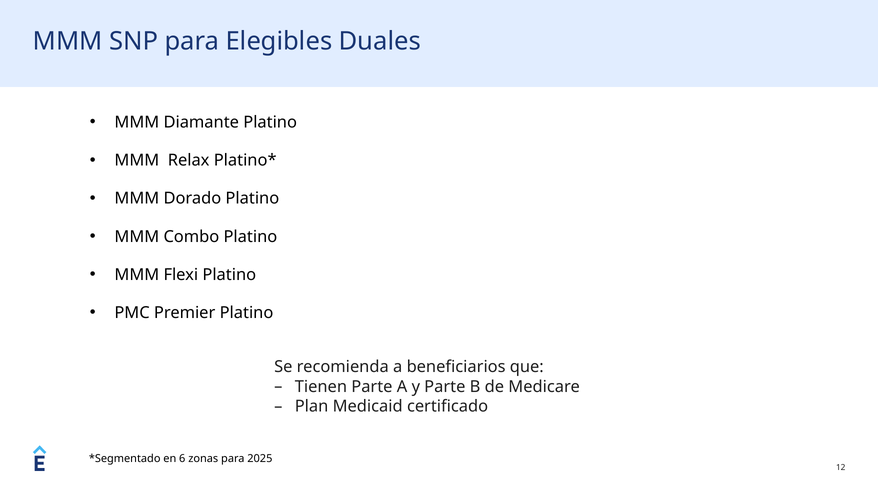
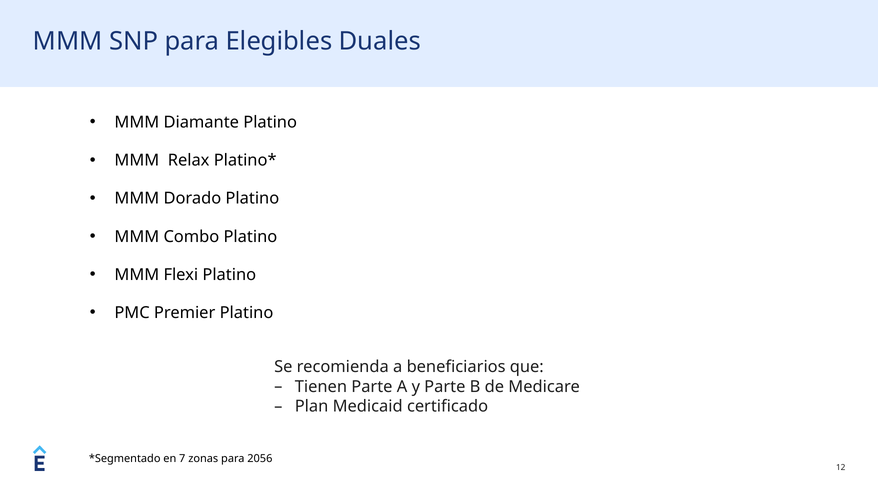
6: 6 -> 7
2025: 2025 -> 2056
